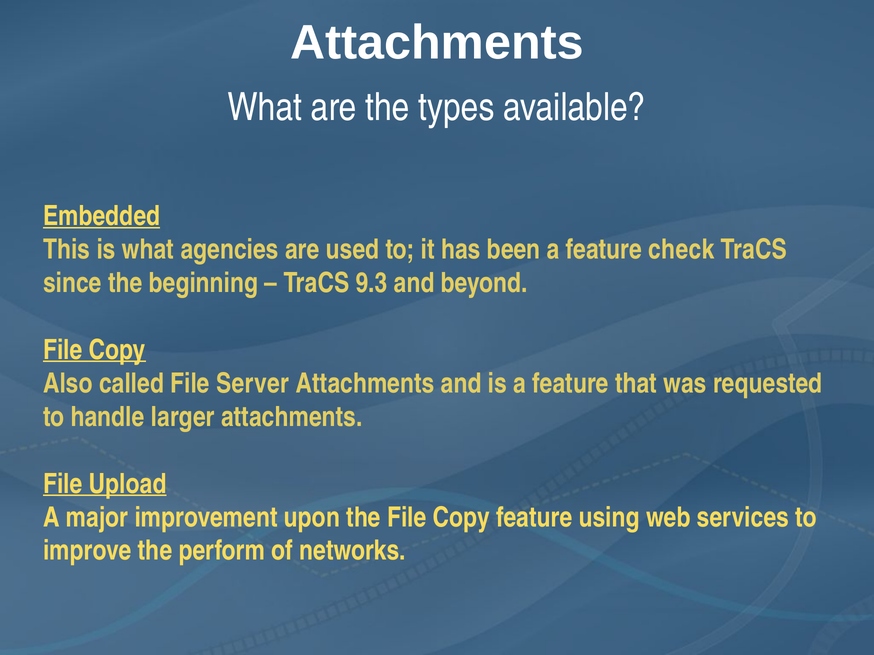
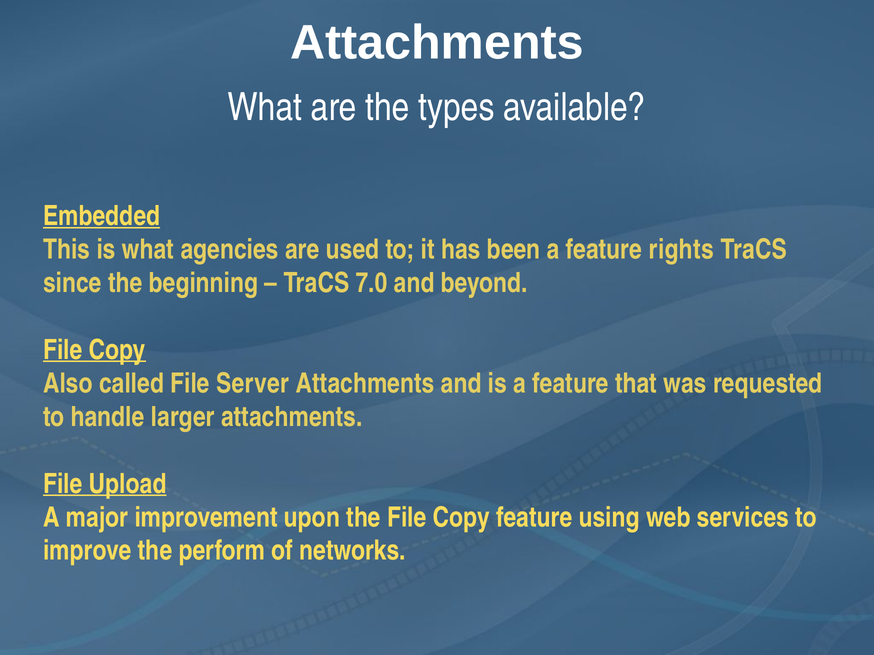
check: check -> rights
9.3: 9.3 -> 7.0
